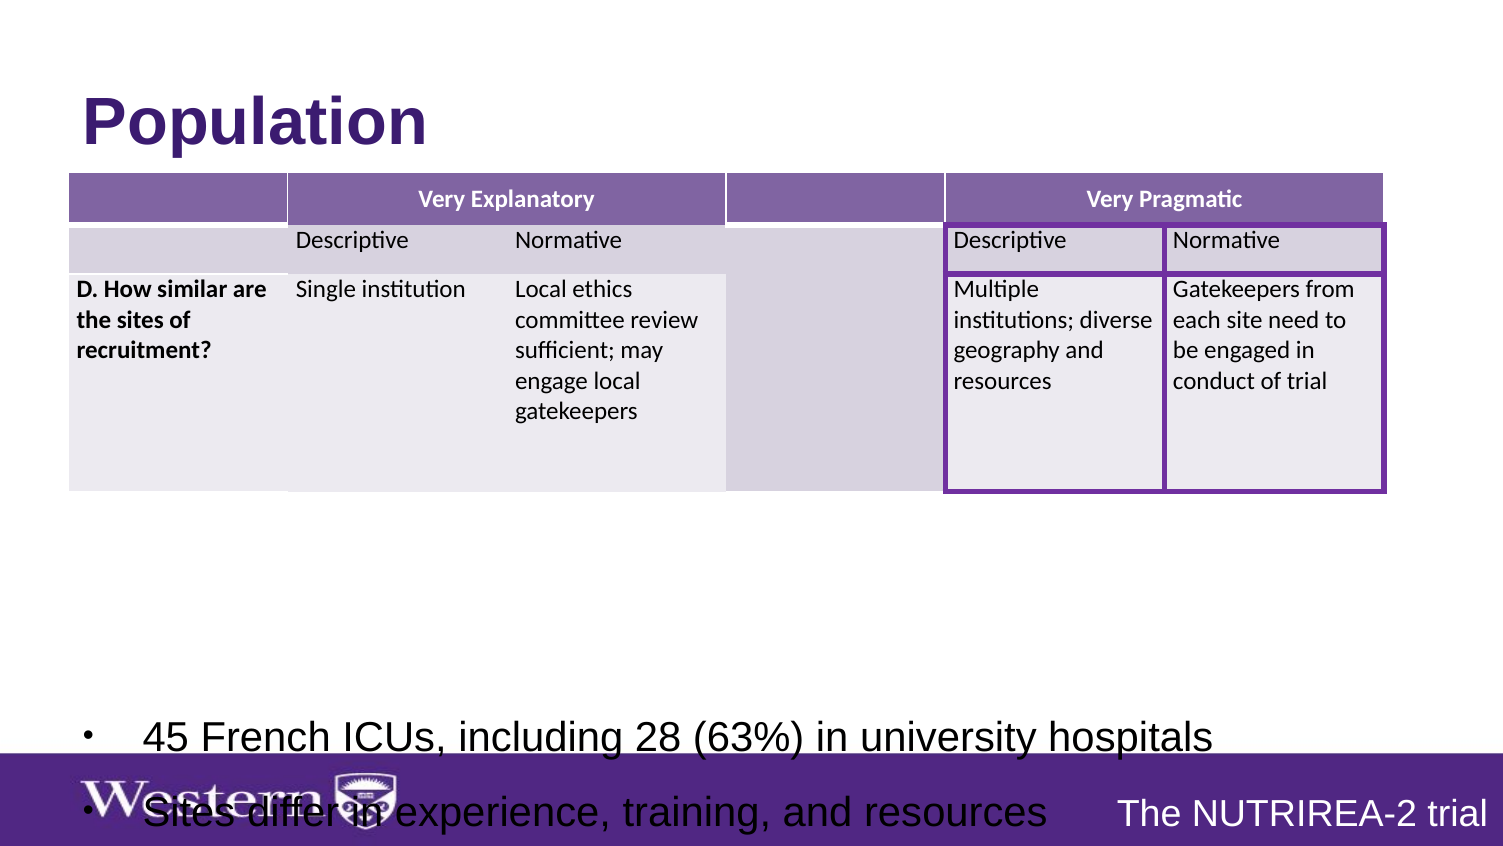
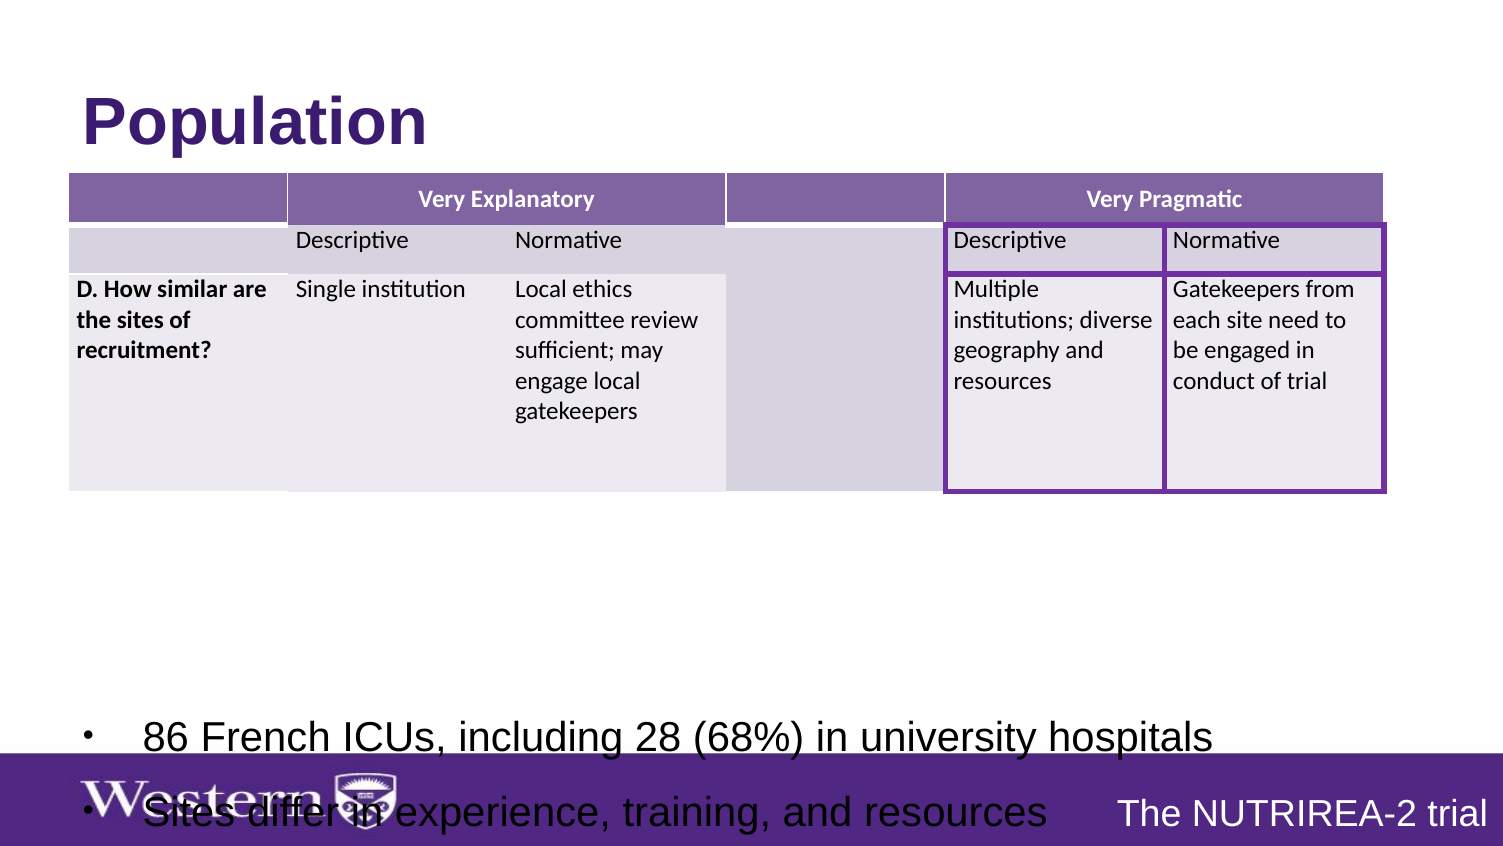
45: 45 -> 86
63%: 63% -> 68%
